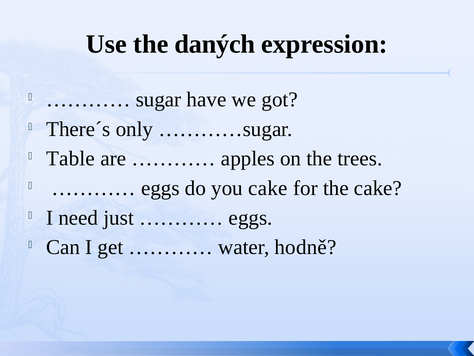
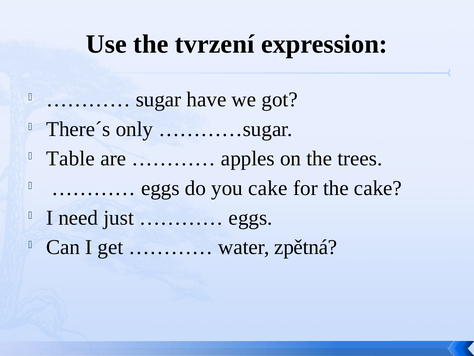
daných: daných -> tvrzení
hodně: hodně -> zpětná
